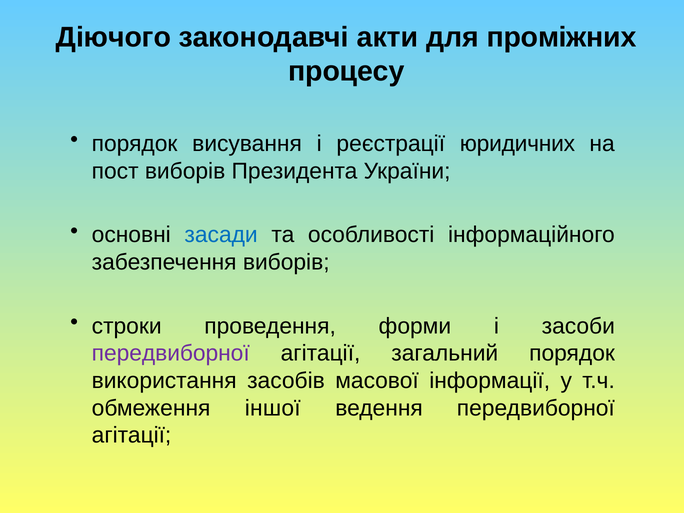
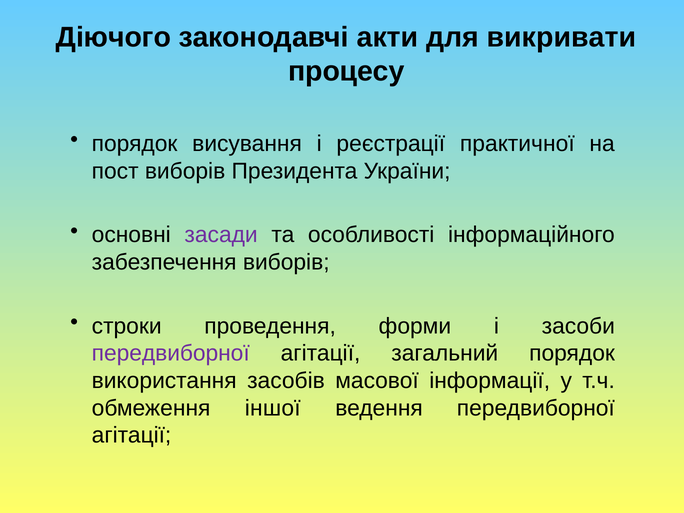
проміжних: проміжних -> викривати
юридичних: юридичних -> практичної
засади colour: blue -> purple
